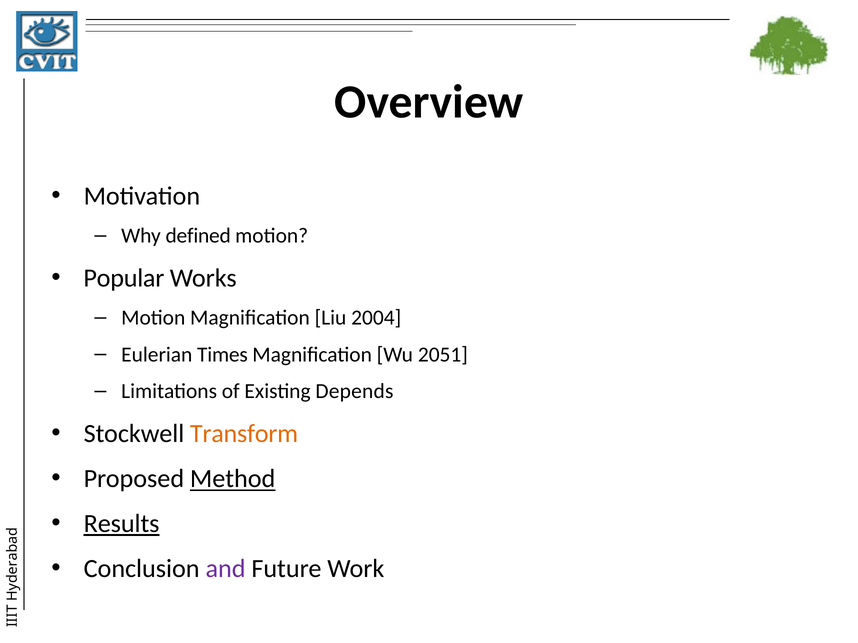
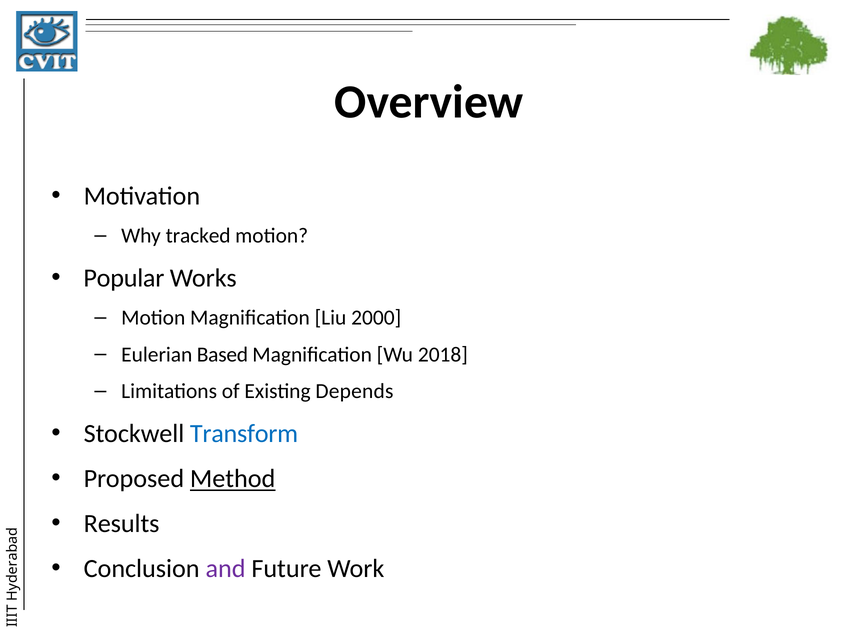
defined: defined -> tracked
2004: 2004 -> 2000
Times: Times -> Based
2051: 2051 -> 2018
Transform colour: orange -> blue
Results underline: present -> none
